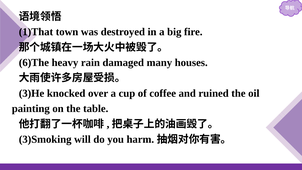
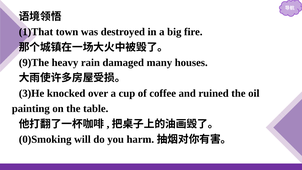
6)The: 6)The -> 9)The
3)Smoking: 3)Smoking -> 0)Smoking
